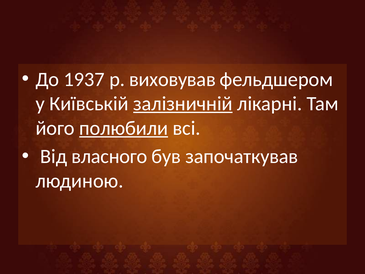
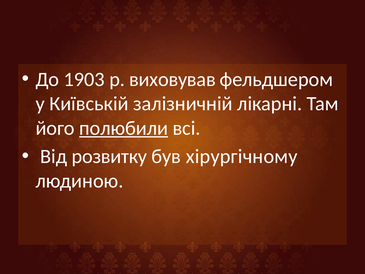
1937: 1937 -> 1903
залізничній underline: present -> none
власного: власного -> розвитку
започаткував: започаткував -> хірургічному
